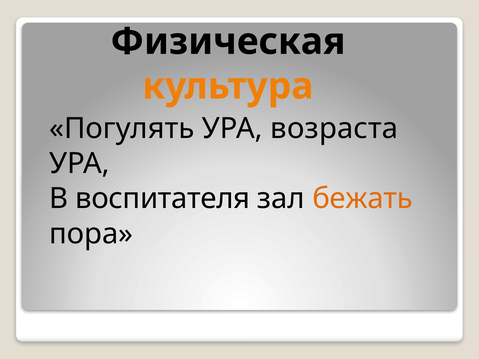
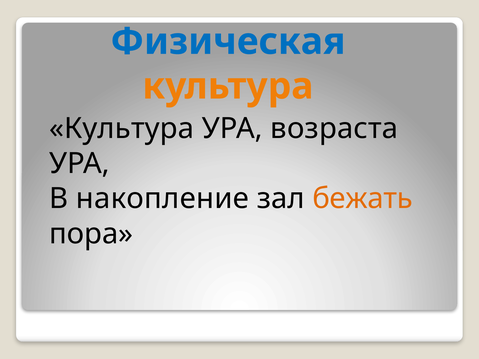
Физическая colour: black -> blue
Погулять at (122, 129): Погулять -> Культура
воспитателя: воспитателя -> накопление
